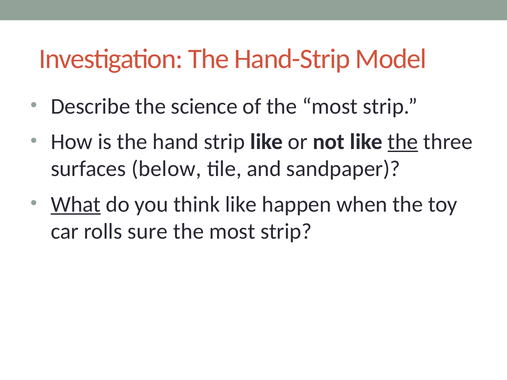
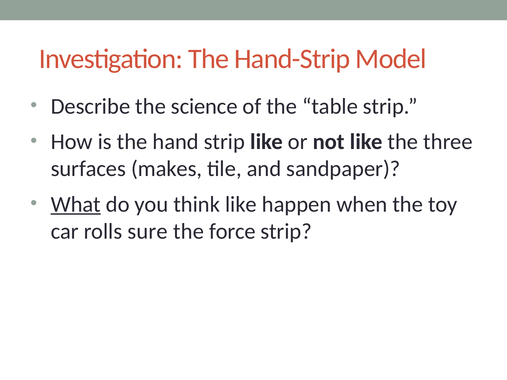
of the most: most -> table
the at (403, 142) underline: present -> none
below: below -> makes
most at (232, 231): most -> force
